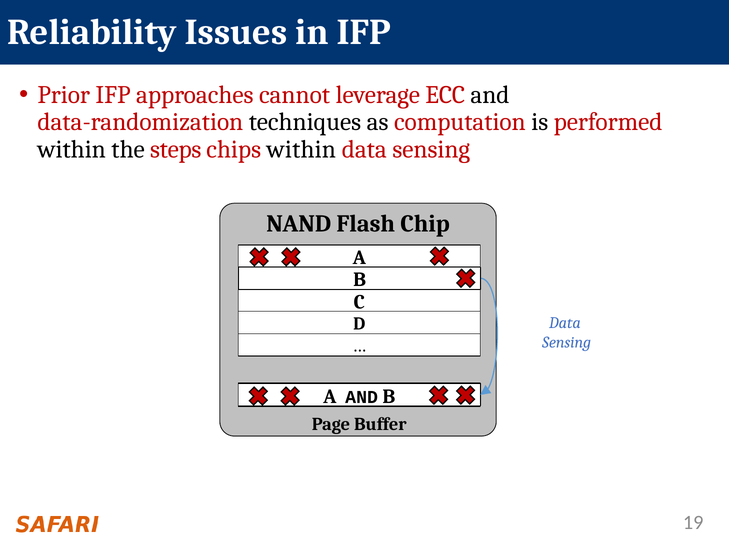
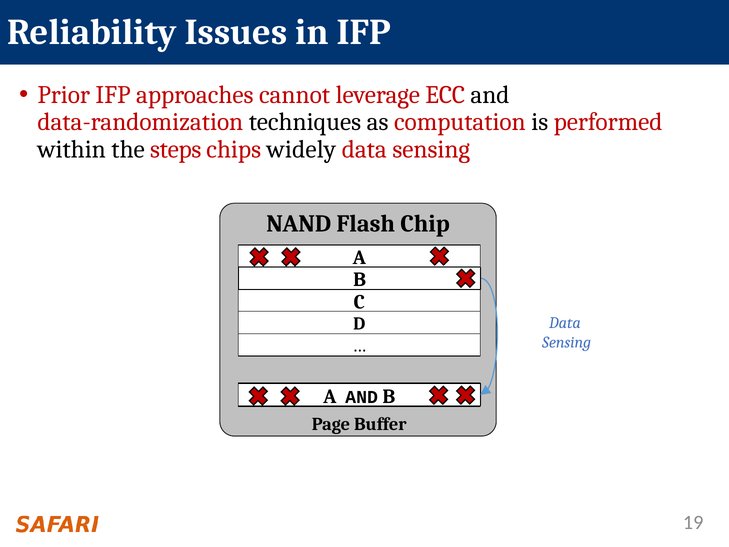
chips within: within -> widely
